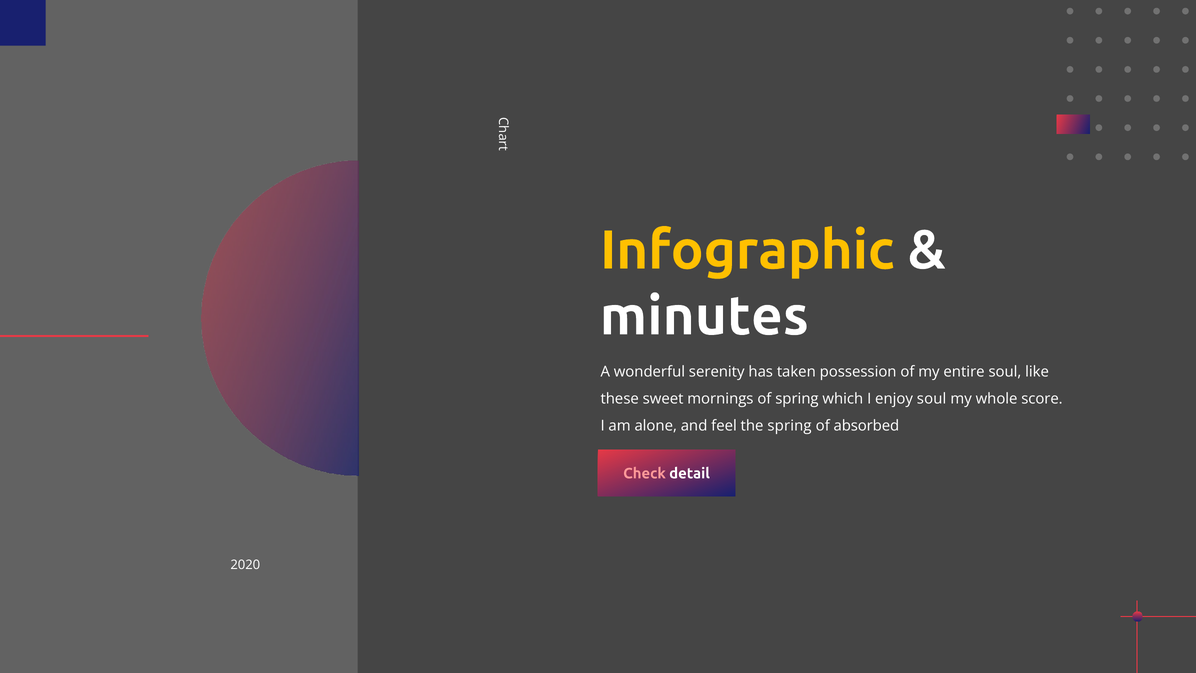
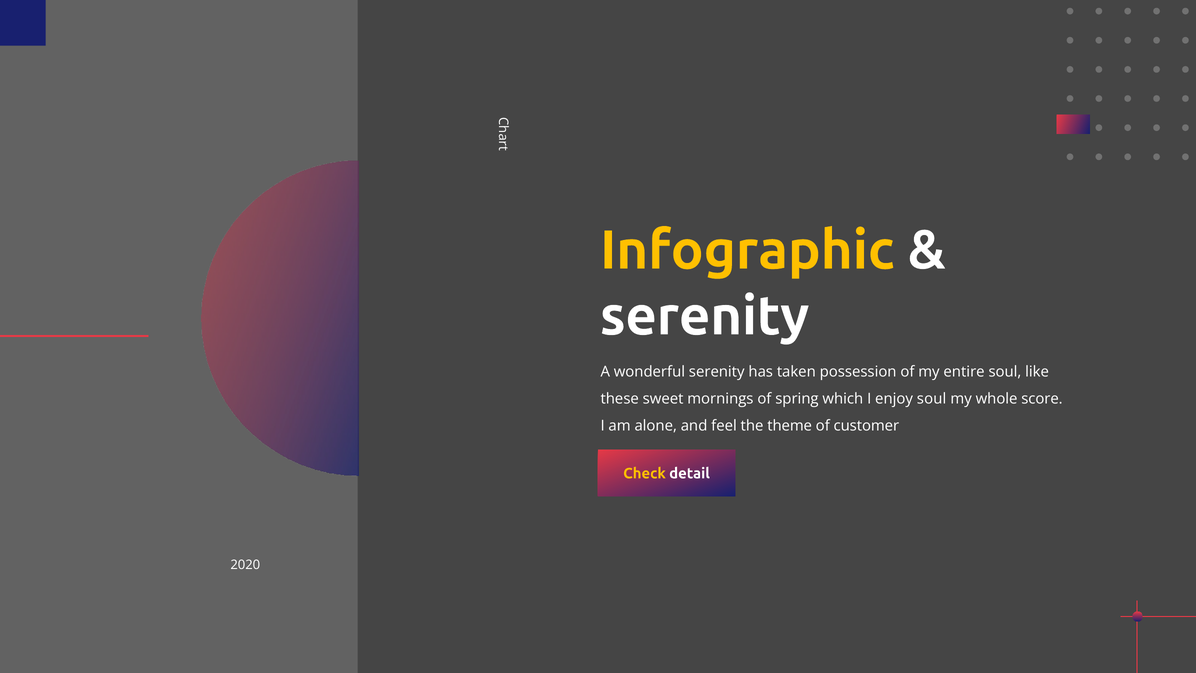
minutes at (704, 316): minutes -> serenity
spring at (790, 425): spring -> theme
absorbed: absorbed -> customer
Check colour: pink -> yellow
